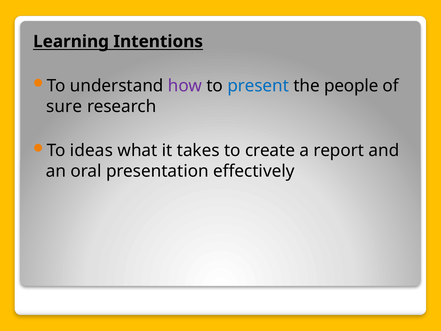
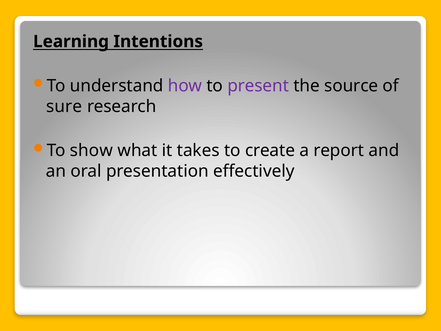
present colour: blue -> purple
people: people -> source
ideas: ideas -> show
